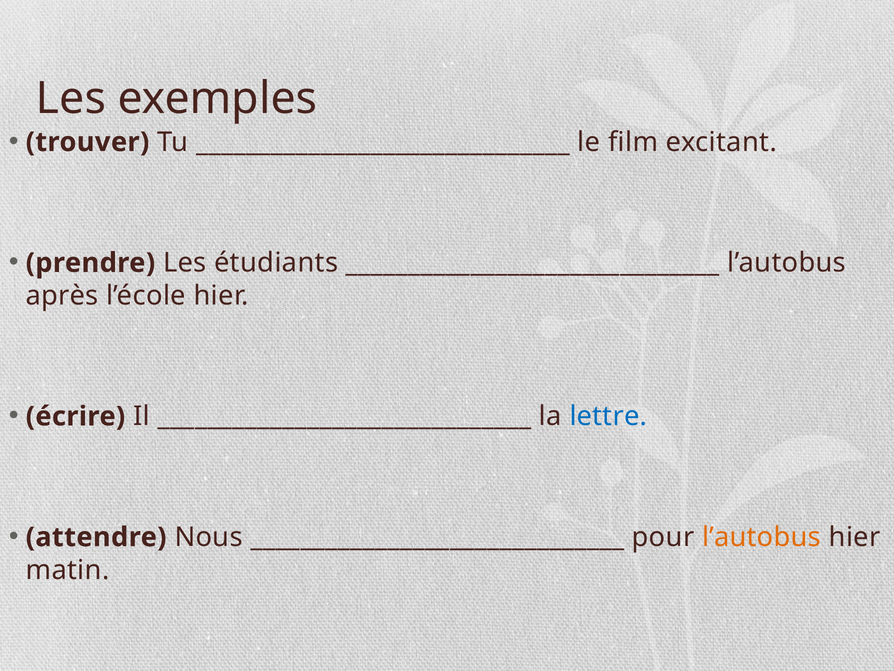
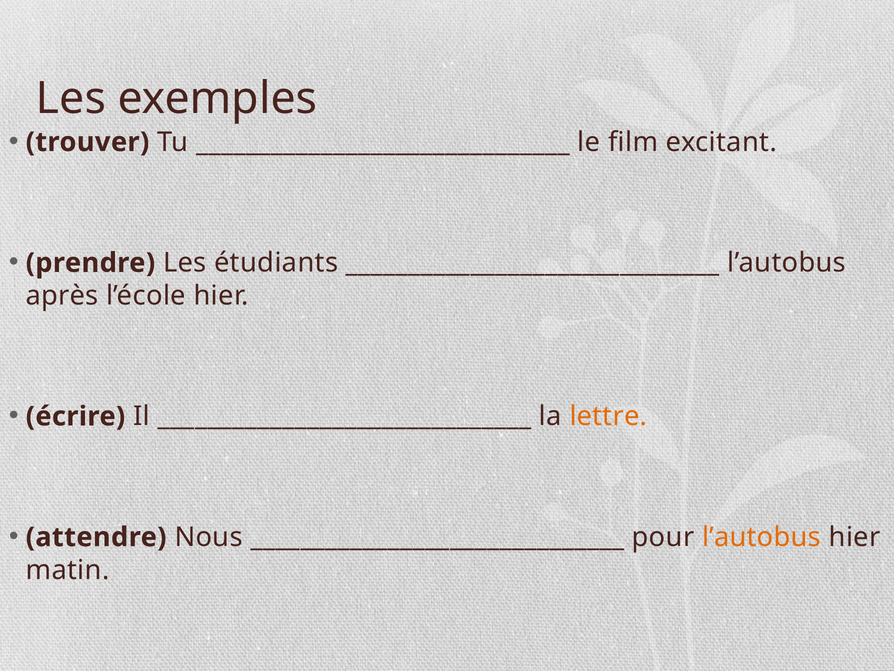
lettre colour: blue -> orange
